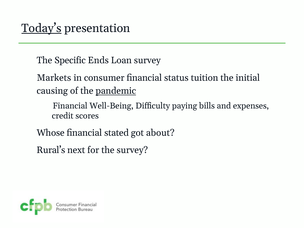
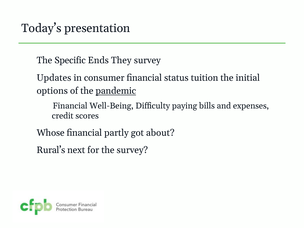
Today’s underline: present -> none
Loan: Loan -> They
Markets: Markets -> Updates
causing: causing -> options
stated: stated -> partly
